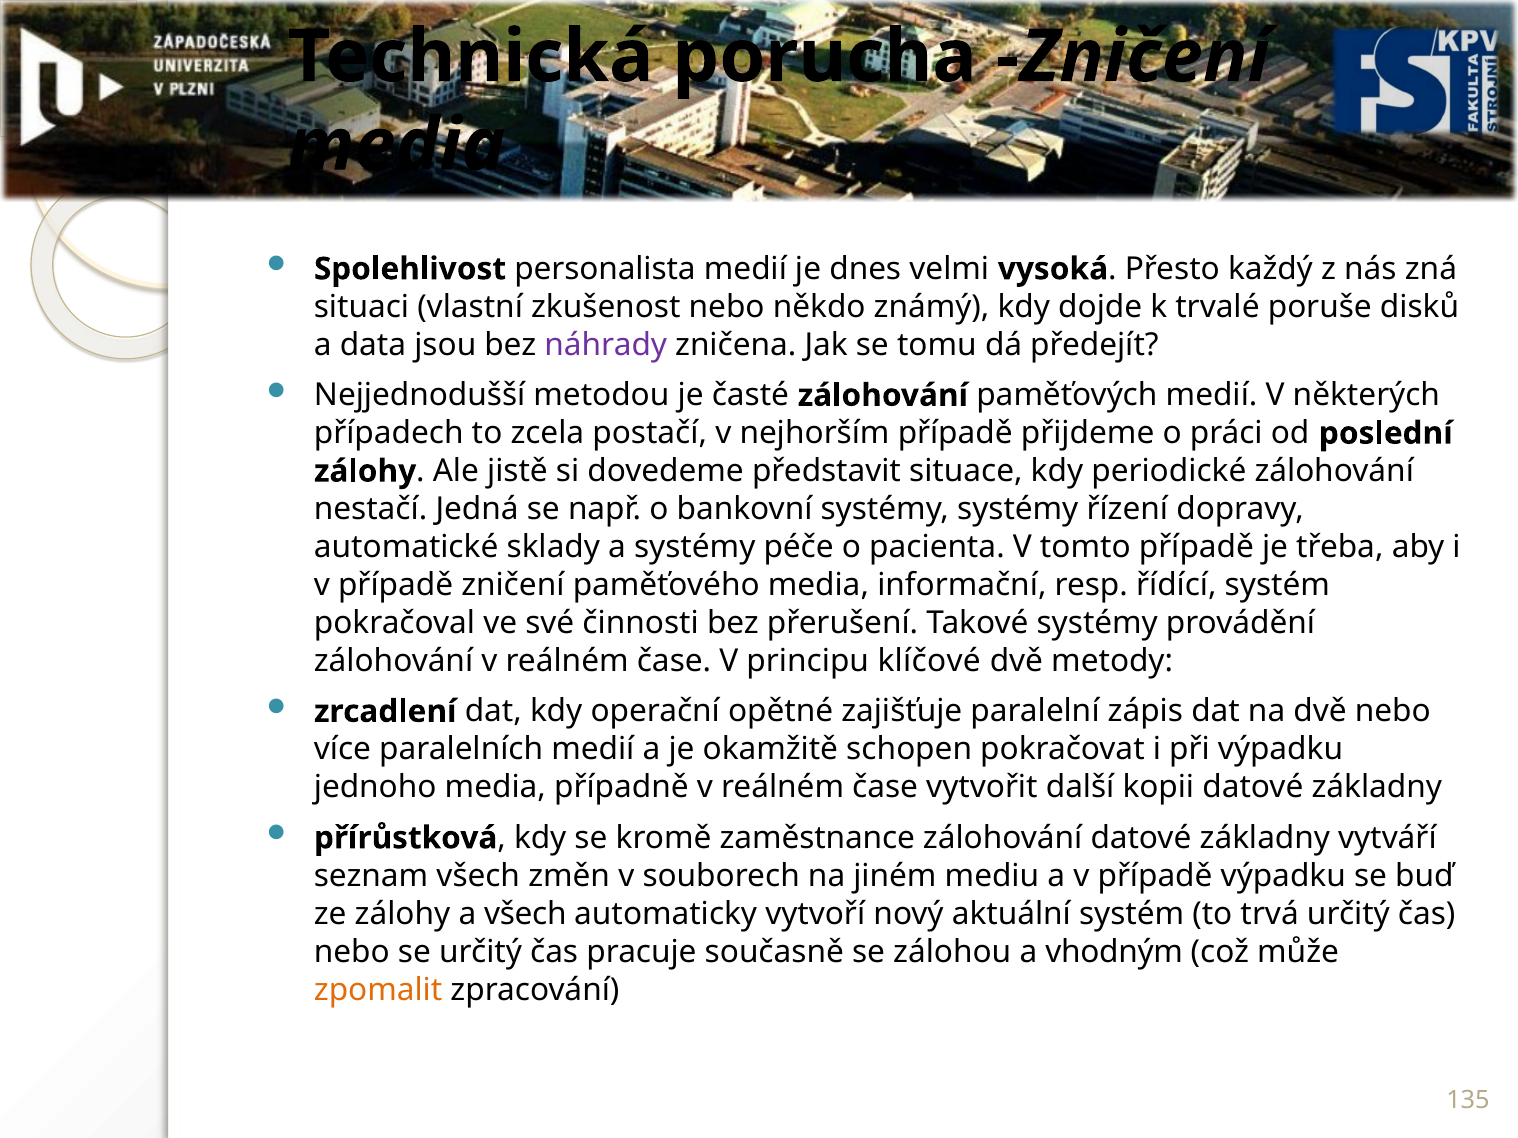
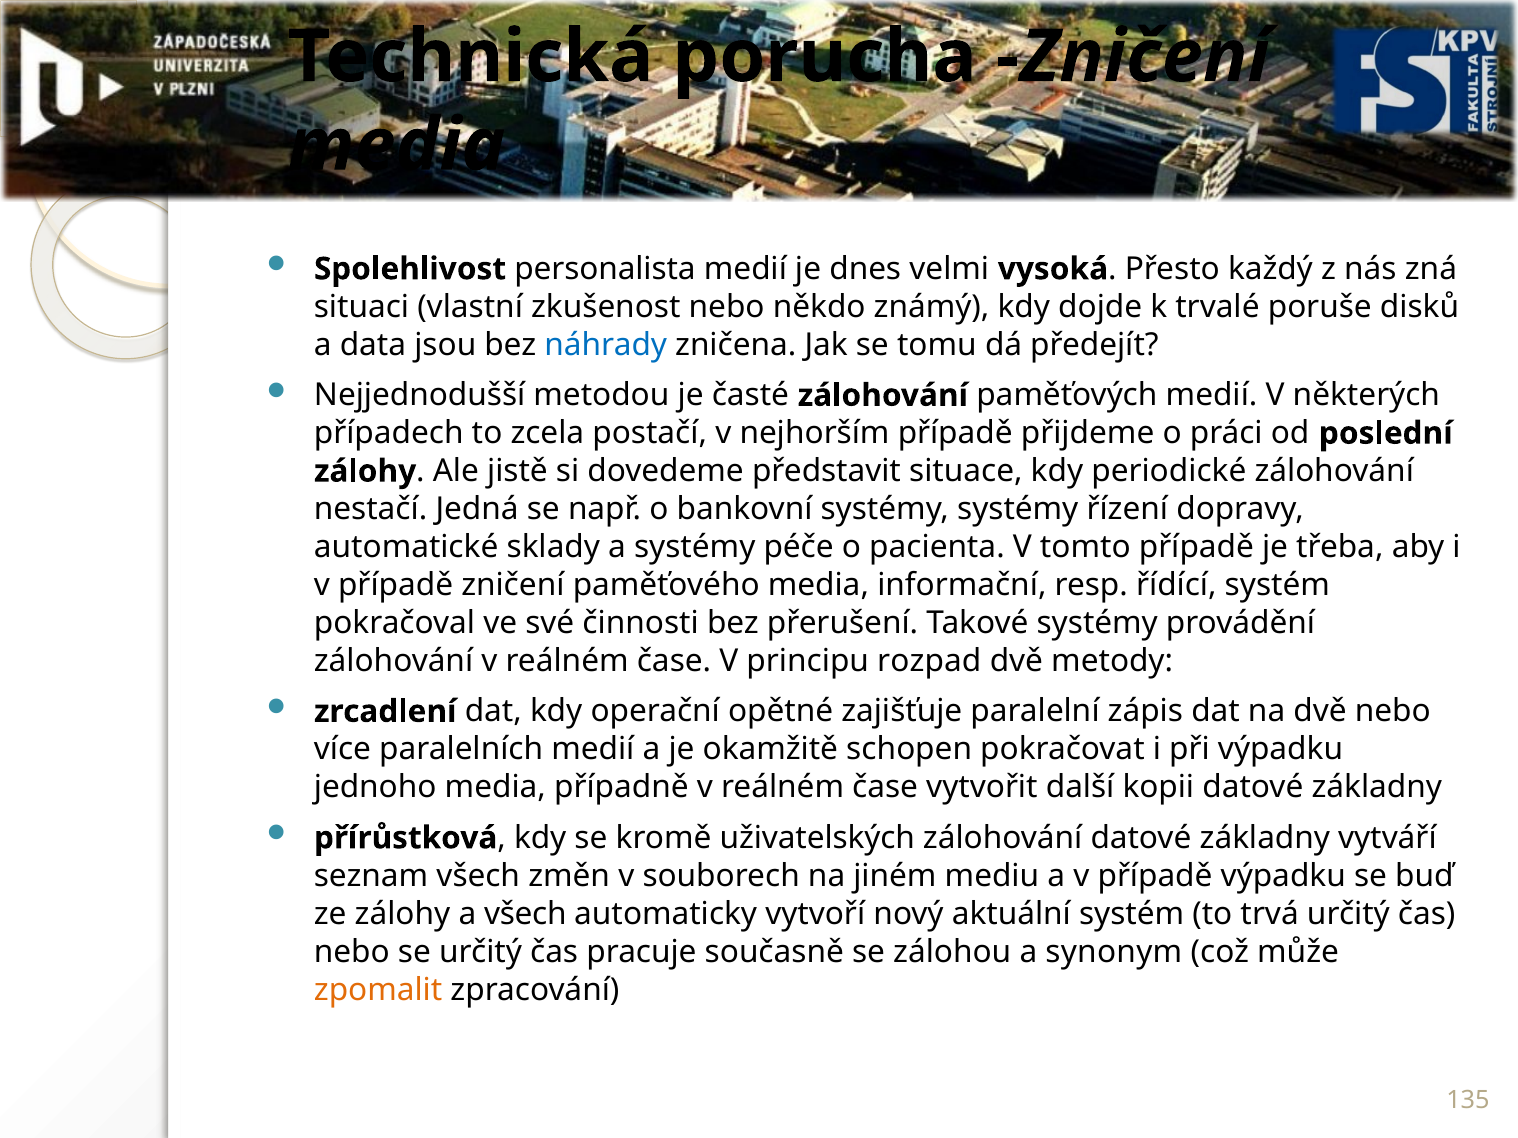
náhrady colour: purple -> blue
klíčové: klíčové -> rozpad
zaměstnance: zaměstnance -> uživatelských
vhodným: vhodným -> synonym
